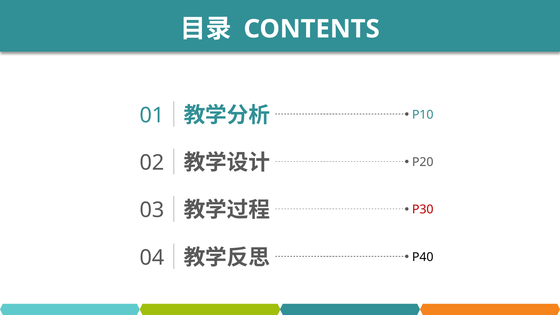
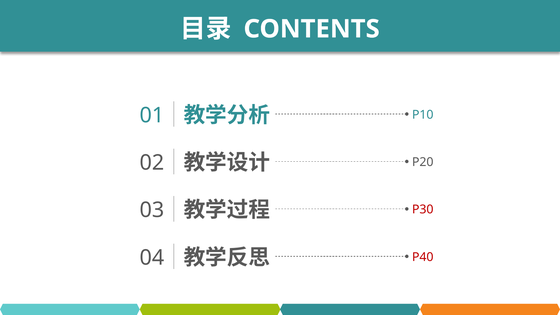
P40 colour: black -> red
